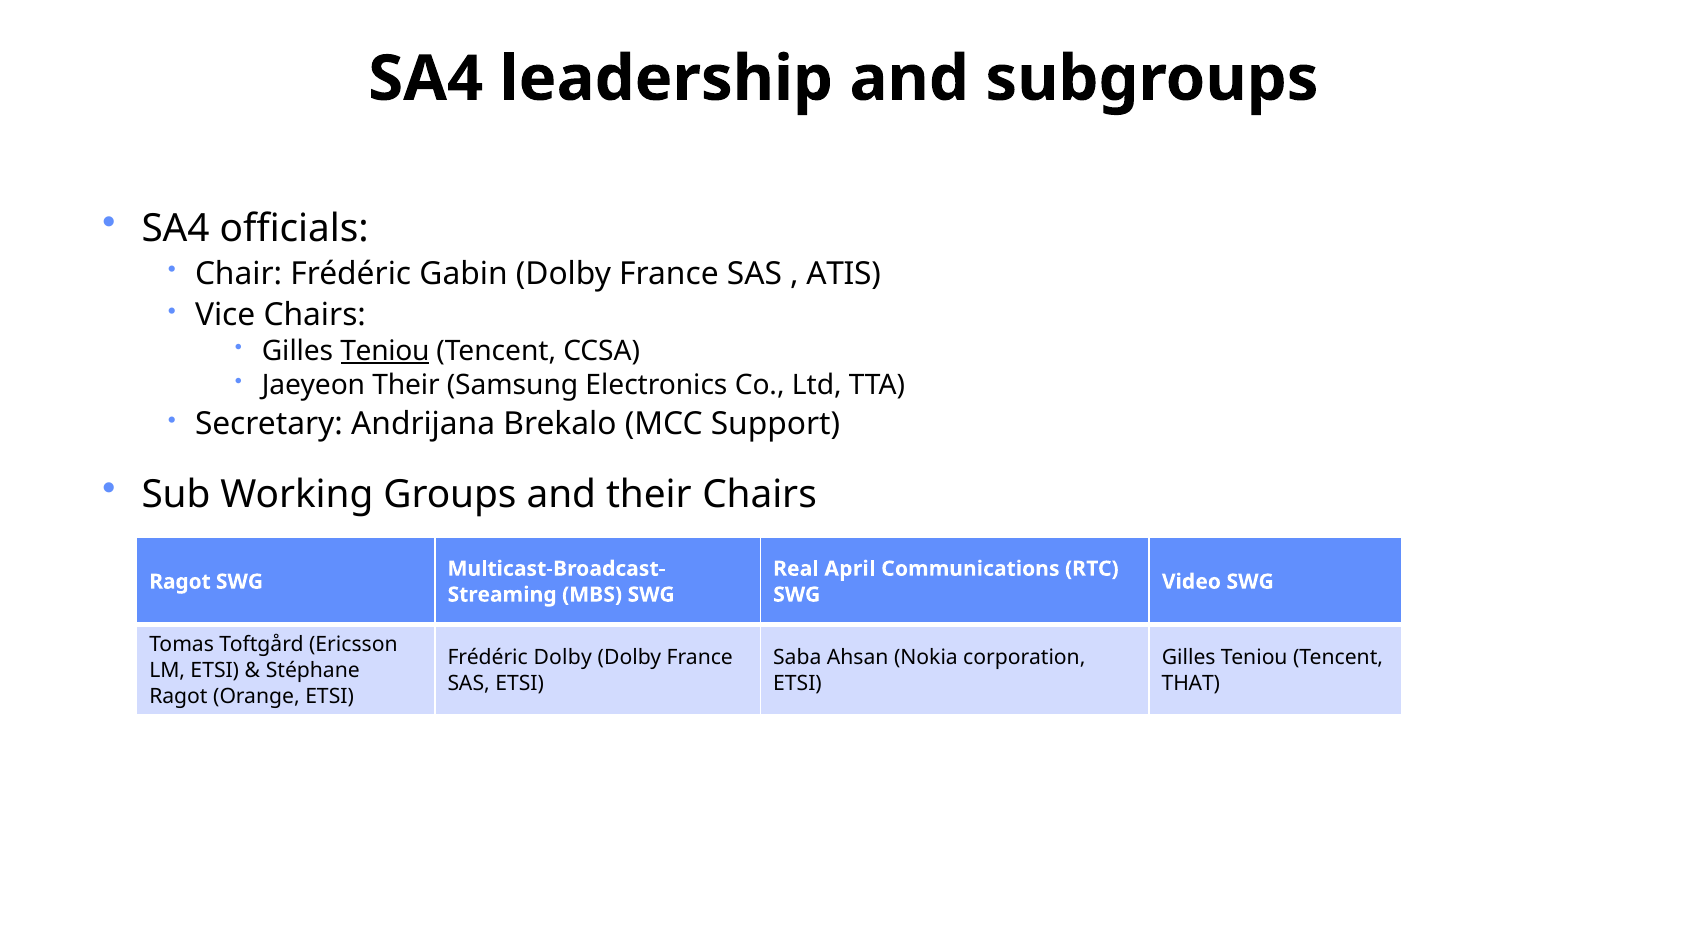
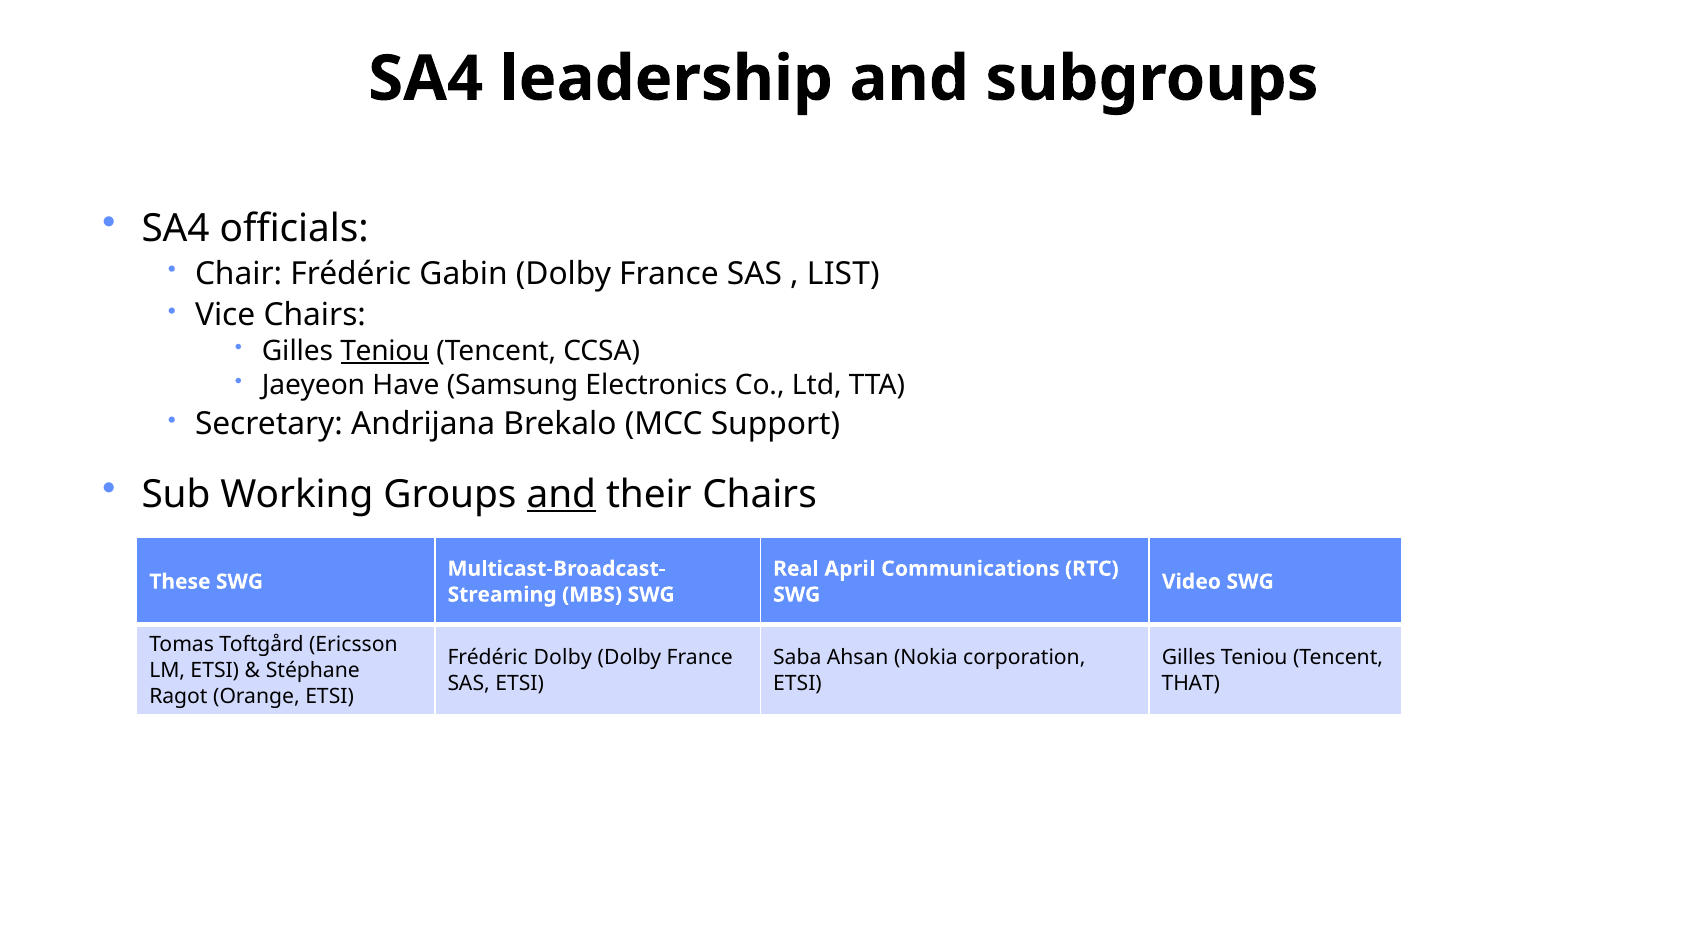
ATIS: ATIS -> LIST
Jaeyeon Their: Their -> Have
and at (561, 494) underline: none -> present
Ragot at (180, 582): Ragot -> These
